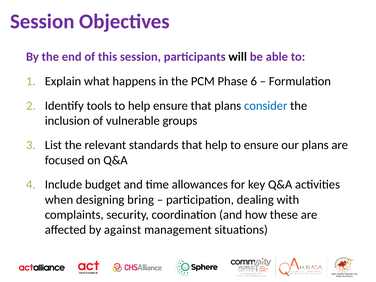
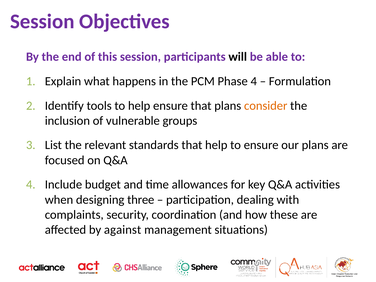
Phase 6: 6 -> 4
consider colour: blue -> orange
bring: bring -> three
